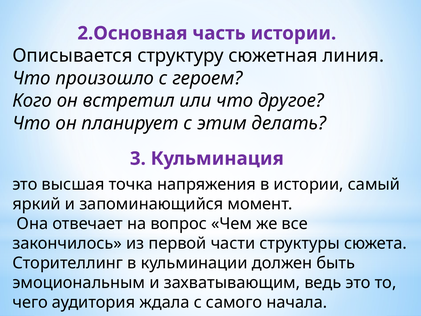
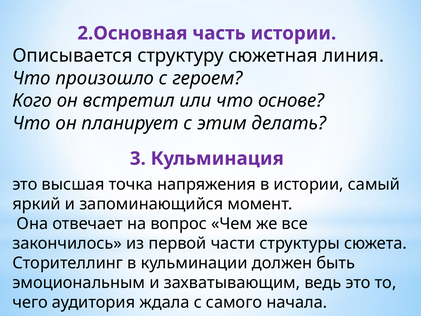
другое: другое -> основе
